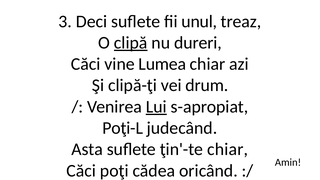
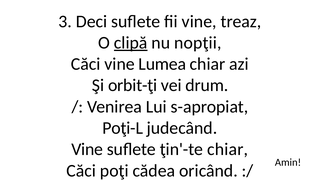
fii unul: unul -> vine
dureri: dureri -> nopţii
clipă-ţi: clipă-ţi -> orbit-ţi
Lui underline: present -> none
Asta at (87, 149): Asta -> Vine
